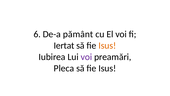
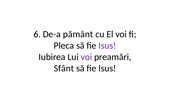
Iertat: Iertat -> Pleca
Isus at (107, 45) colour: orange -> purple
Pleca: Pleca -> Sfânt
